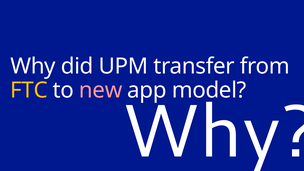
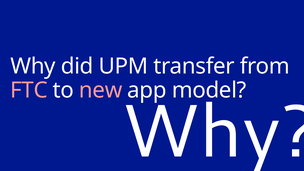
FTC colour: yellow -> pink
